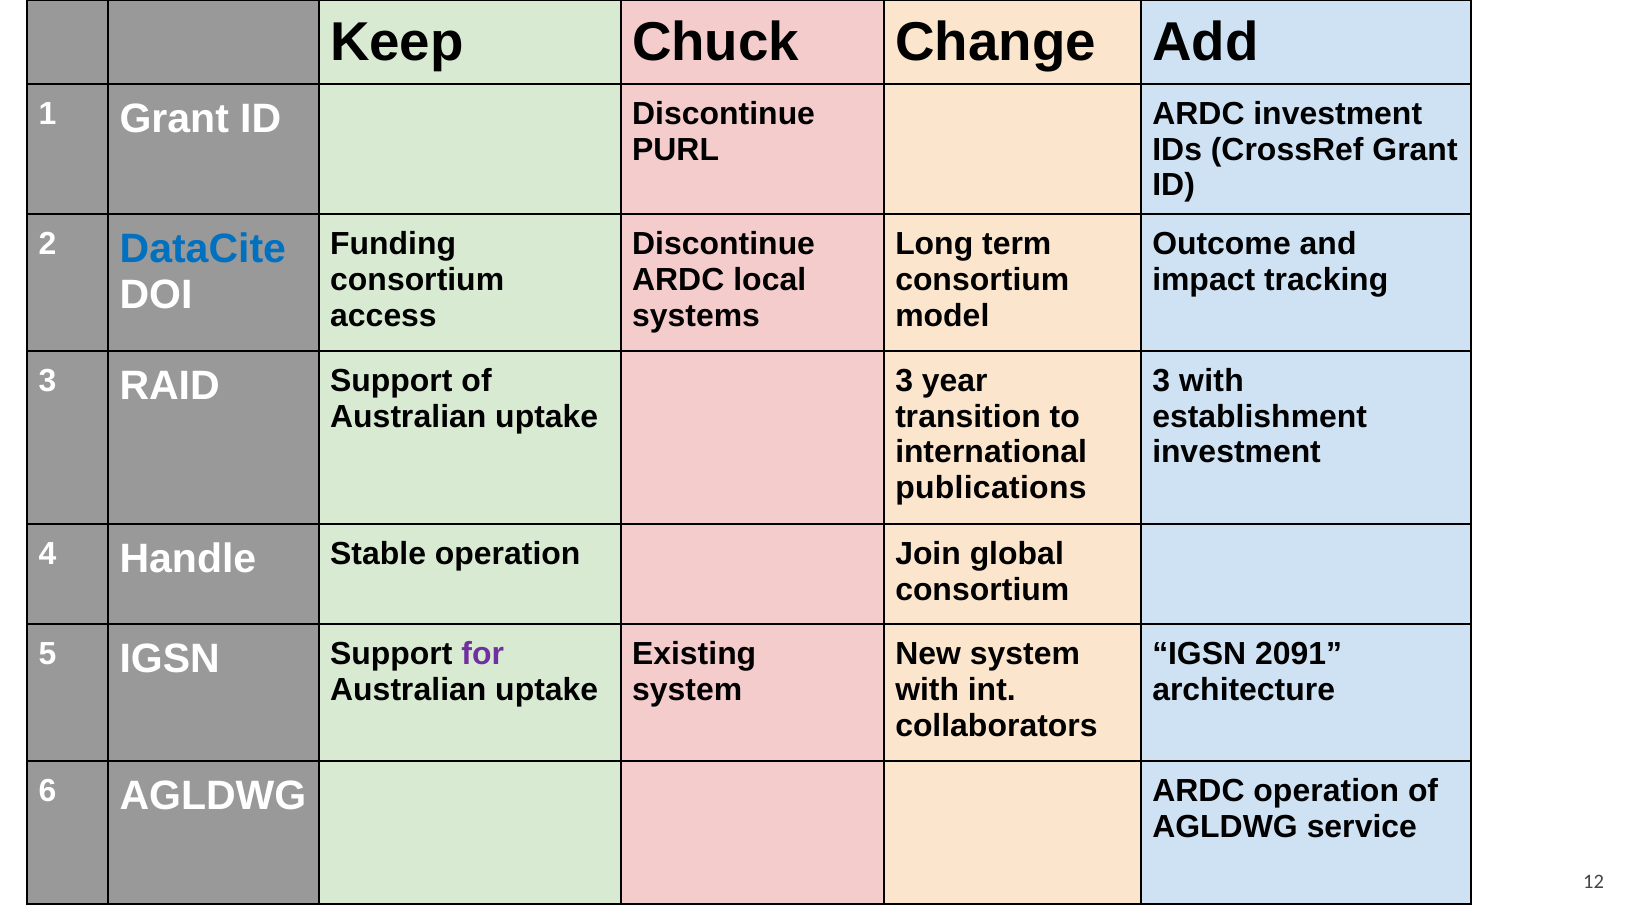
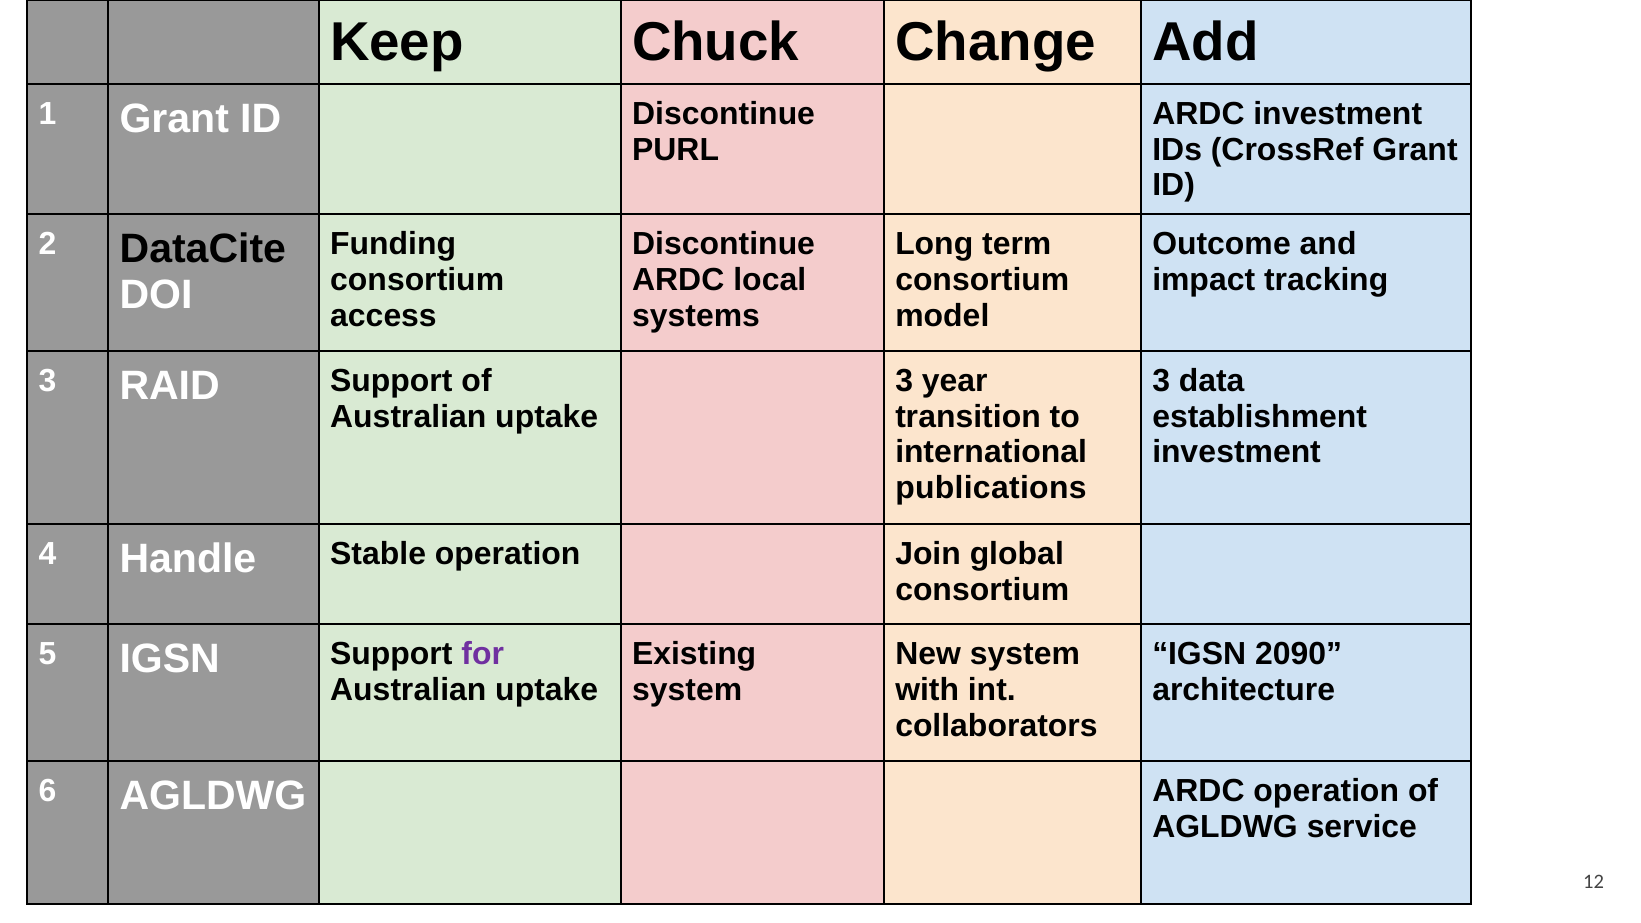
DataCite colour: blue -> black
3 with: with -> data
2091: 2091 -> 2090
